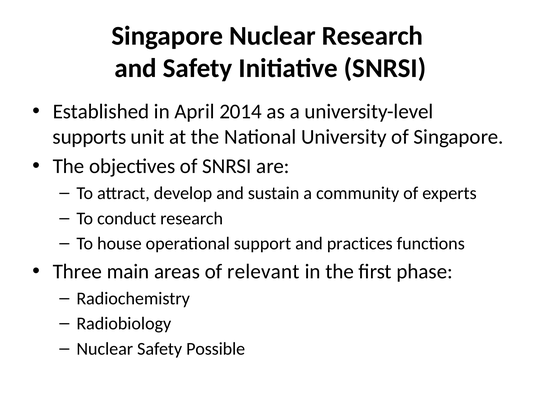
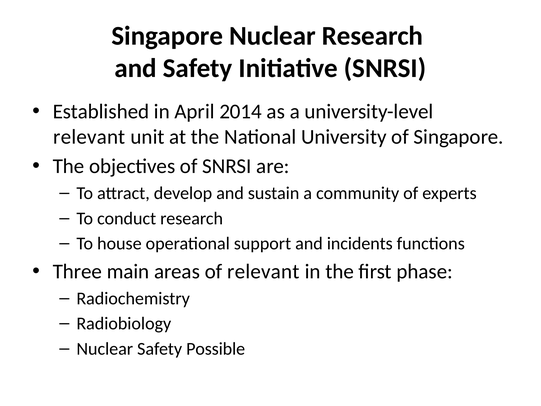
supports at (89, 137): supports -> relevant
practices: practices -> incidents
